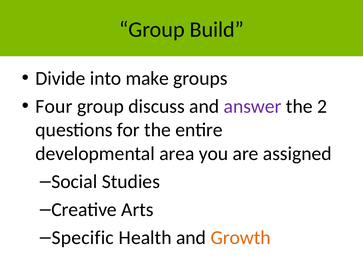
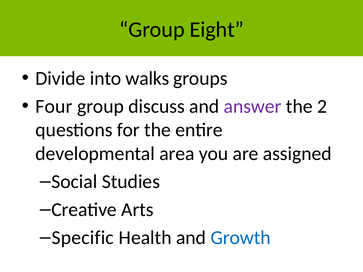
Build: Build -> Eight
make: make -> walks
Growth colour: orange -> blue
